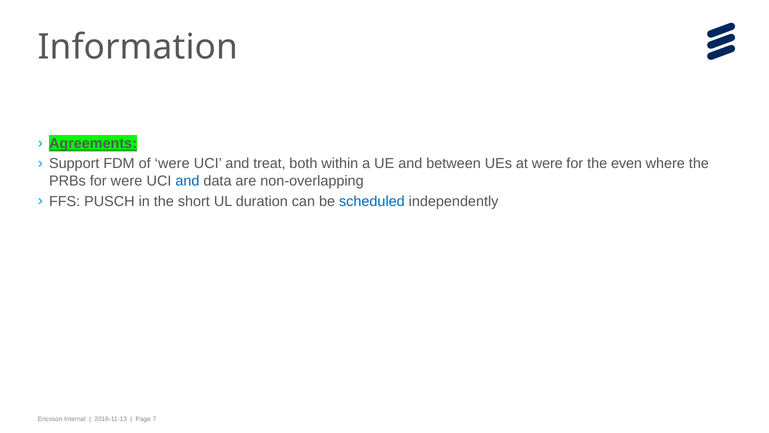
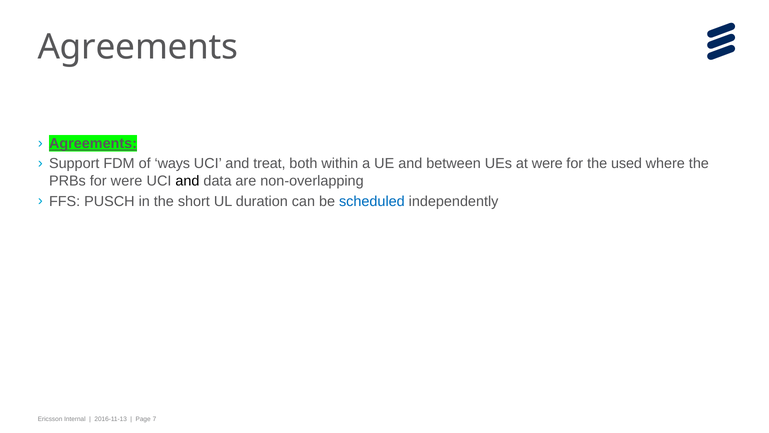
Information at (138, 47): Information -> Agreements
of were: were -> ways
even: even -> used
and at (187, 181) colour: blue -> black
